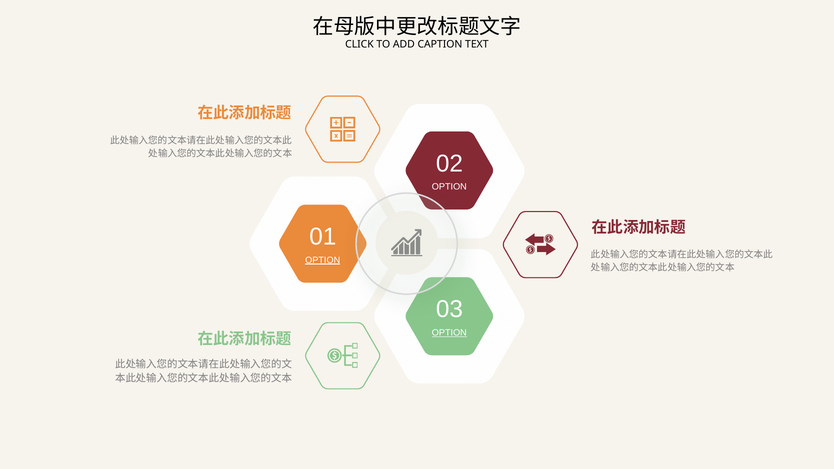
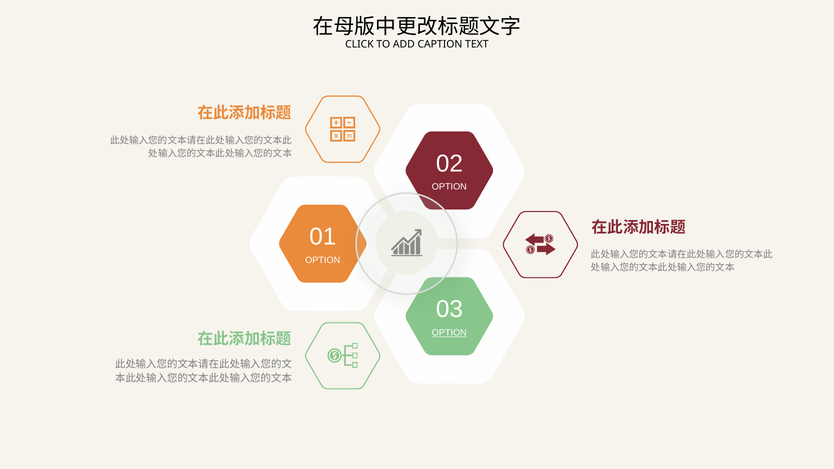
OPTION at (323, 260) underline: present -> none
